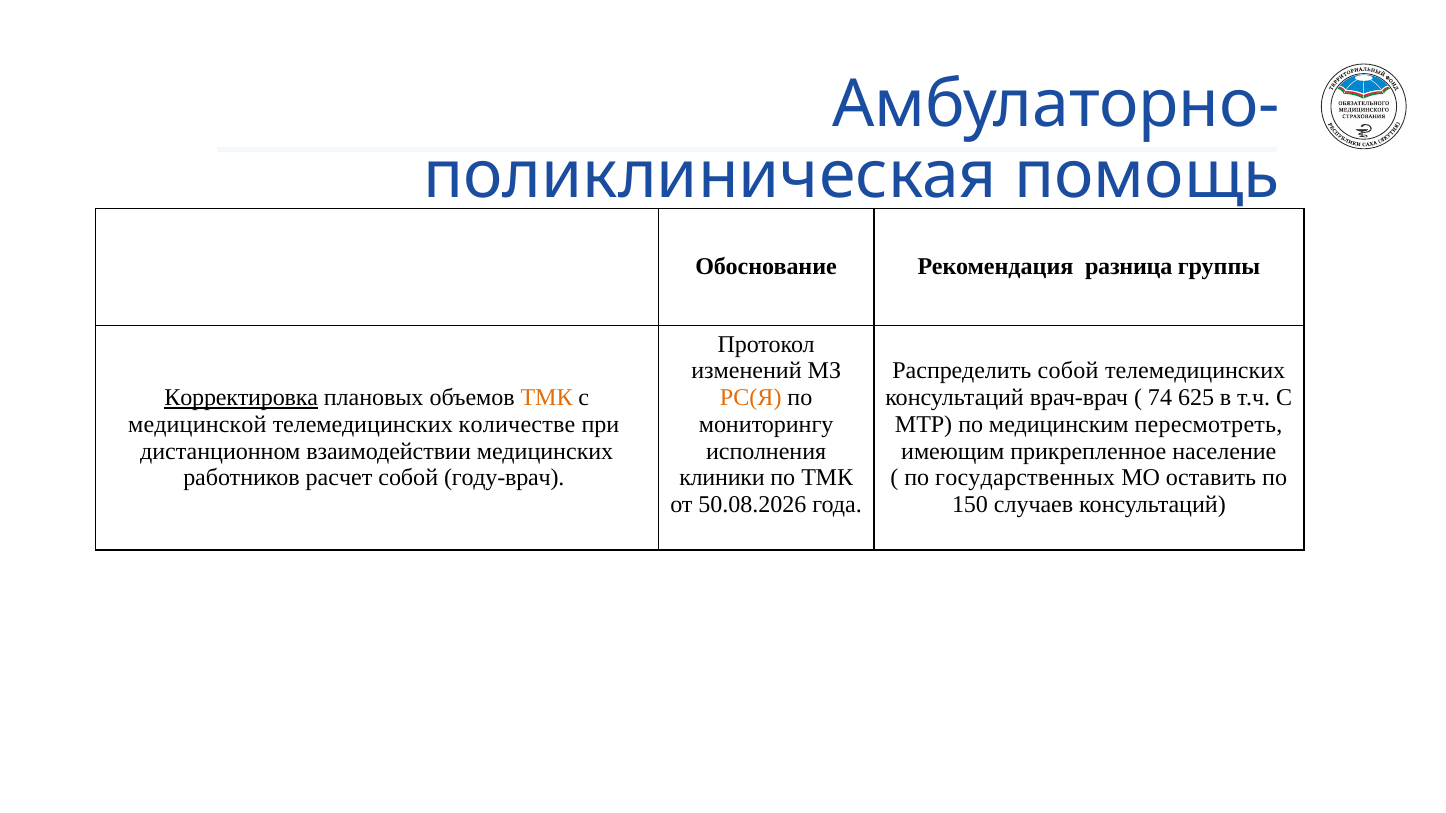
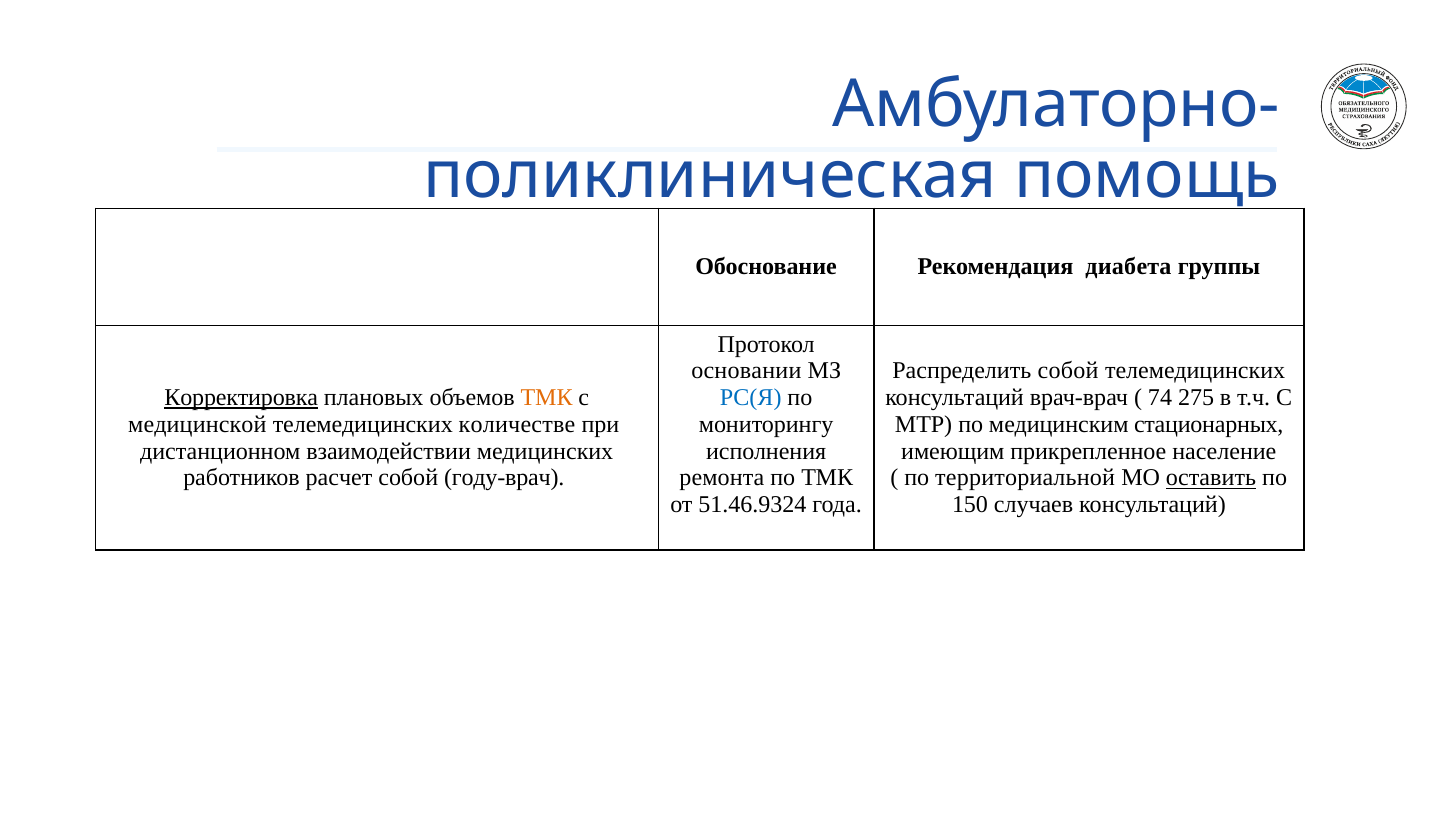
разница: разница -> диабета
изменений: изменений -> основании
РС(Я colour: orange -> blue
625: 625 -> 275
пересмотреть: пересмотреть -> стационарных
клиники: клиники -> ремонта
государственных: государственных -> территориальной
оставить underline: none -> present
50.08.2026: 50.08.2026 -> 51.46.9324
